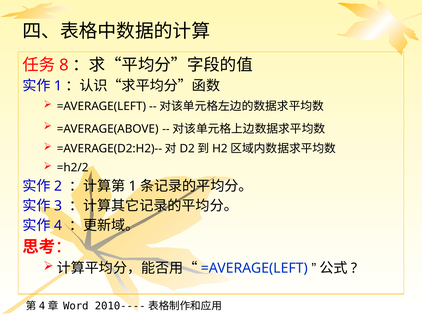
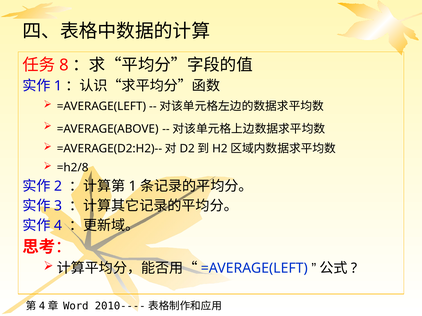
=h2/2: =h2/2 -> =h2/8
